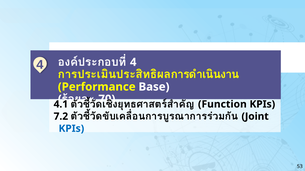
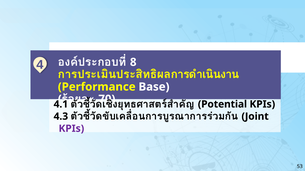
4 at (133, 62): 4 -> 8
Function: Function -> Potential
7.2: 7.2 -> 4.3
KPIs at (71, 129) colour: blue -> purple
